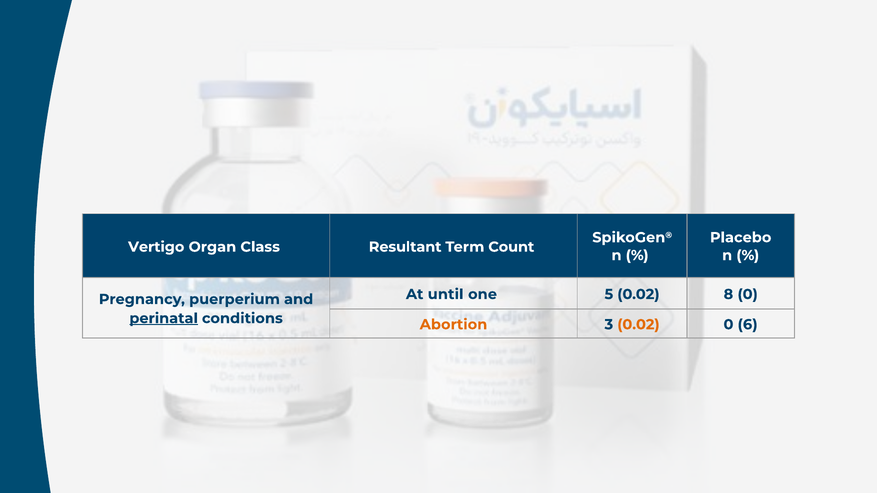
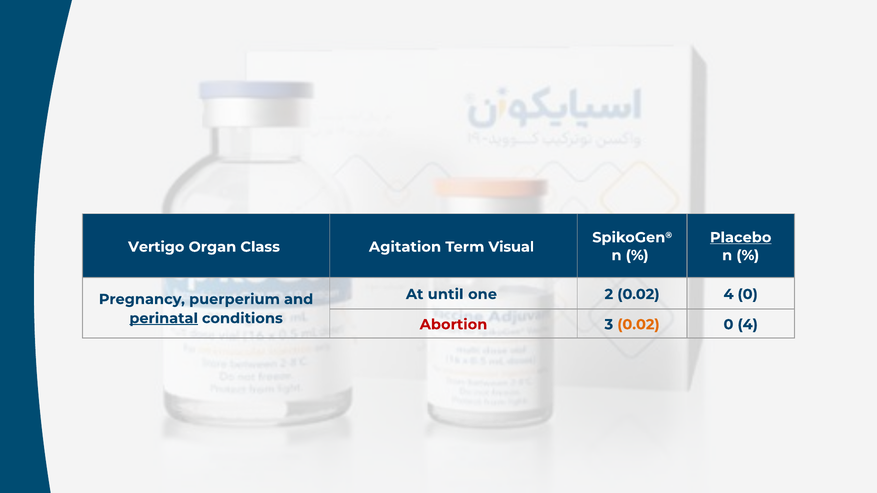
Placebo underline: none -> present
Resultant: Resultant -> Agitation
Count: Count -> Visual
5: 5 -> 2
0.02 8: 8 -> 4
Abortion colour: orange -> red
0 6: 6 -> 4
